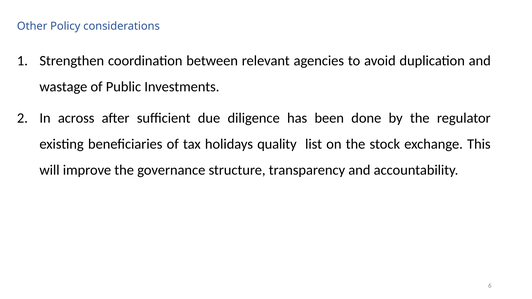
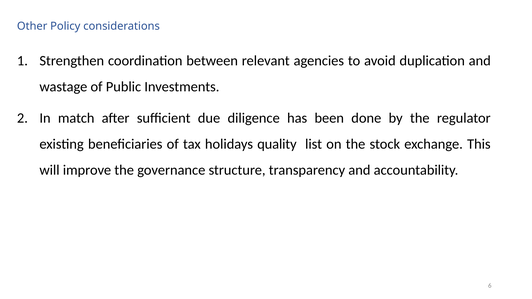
across: across -> match
